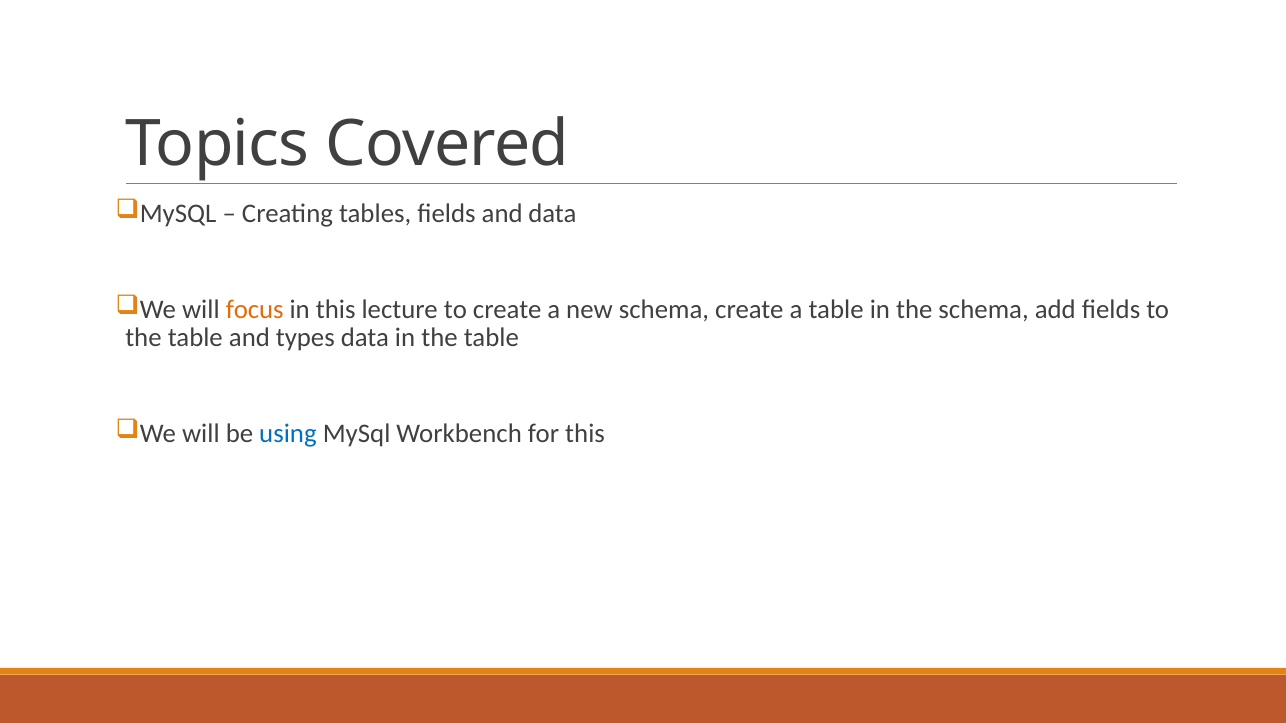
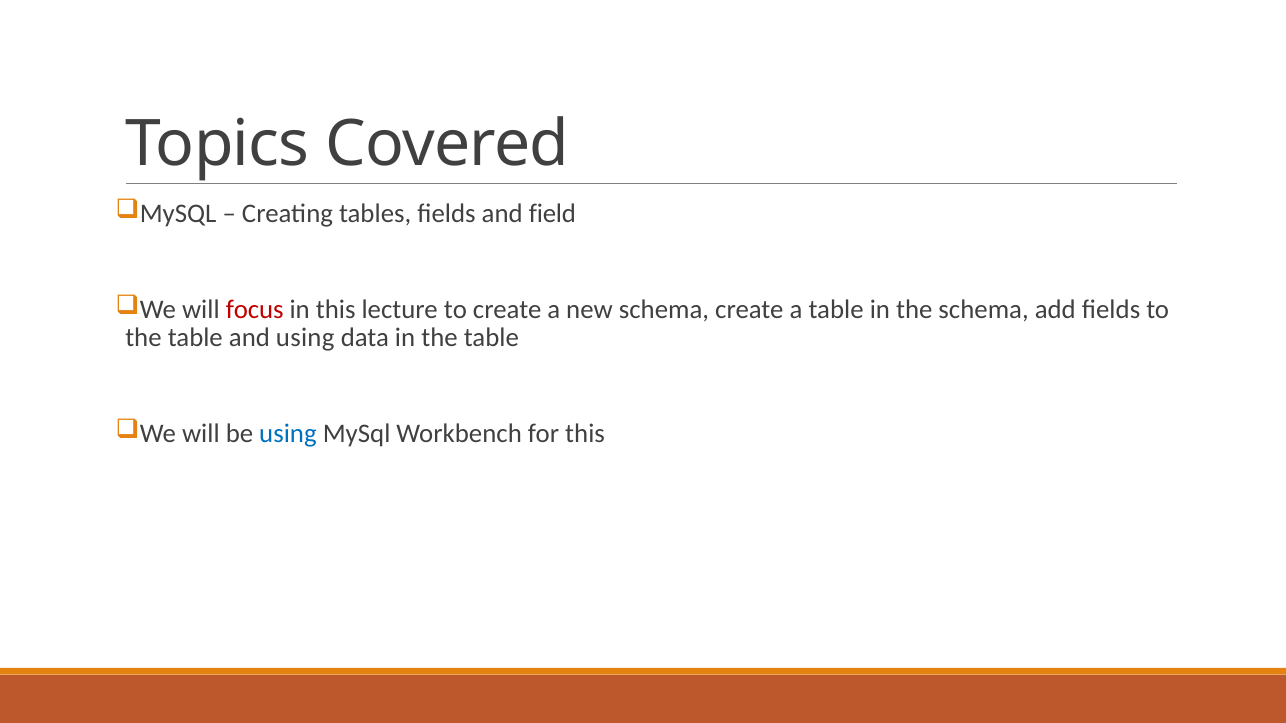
and data: data -> field
focus colour: orange -> red
and types: types -> using
